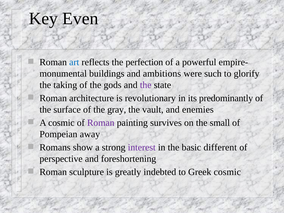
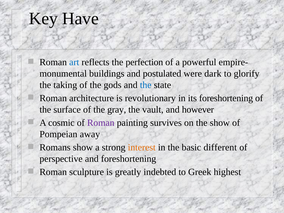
Even: Even -> Have
ambitions: ambitions -> postulated
such: such -> dark
the at (146, 85) colour: purple -> blue
its predominantly: predominantly -> foreshortening
enemies: enemies -> however
the small: small -> show
interest colour: purple -> orange
Greek cosmic: cosmic -> highest
